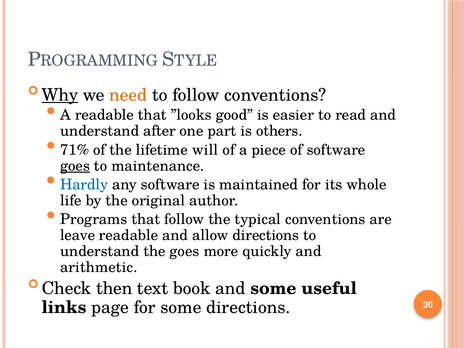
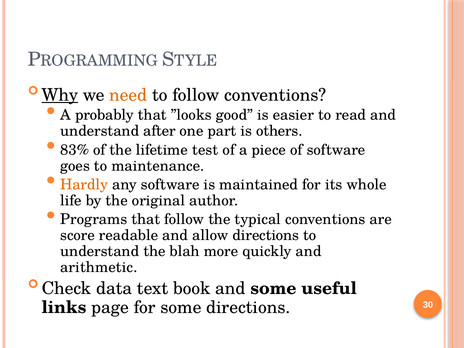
A readable: readable -> probably
71%: 71% -> 83%
will: will -> test
goes at (75, 166) underline: present -> none
Hardly colour: blue -> orange
leave: leave -> score
the goes: goes -> blah
then: then -> data
